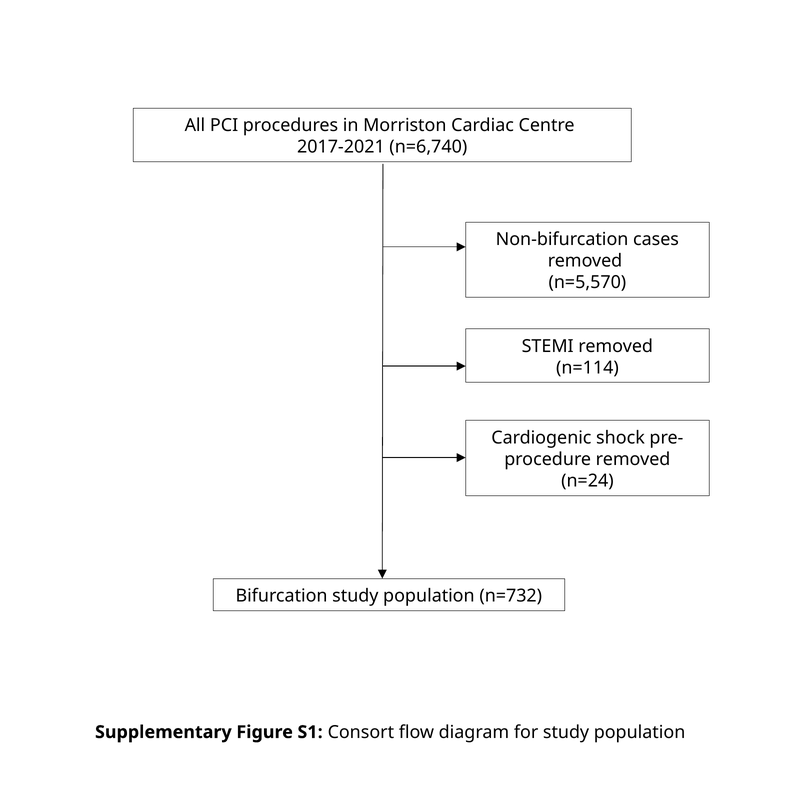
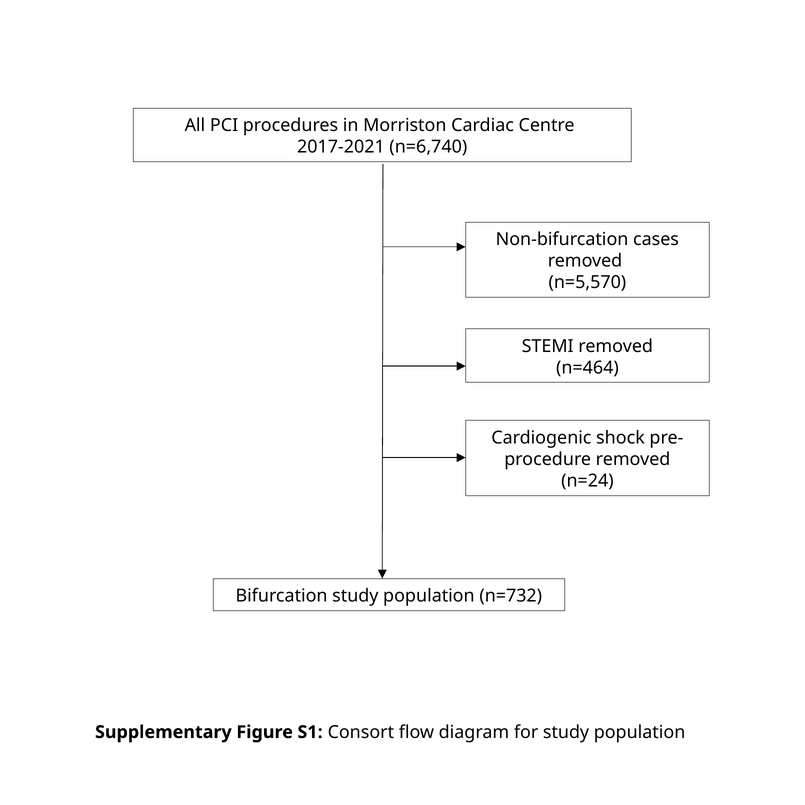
n=114: n=114 -> n=464
